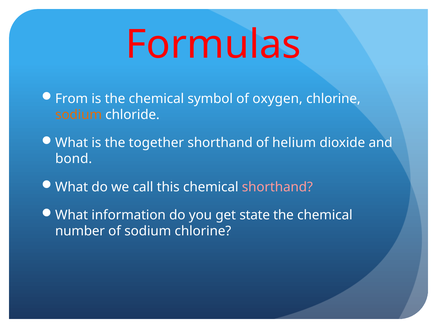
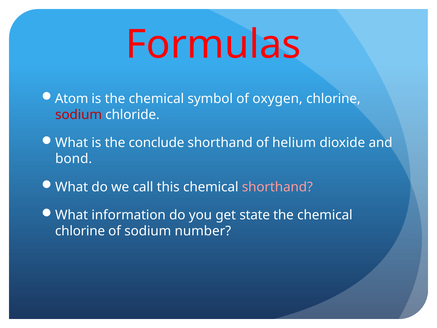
From: From -> Atom
sodium at (79, 115) colour: orange -> red
together: together -> conclude
number at (80, 231): number -> chlorine
sodium chlorine: chlorine -> number
